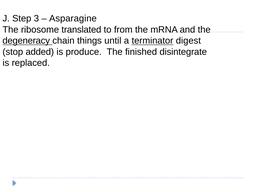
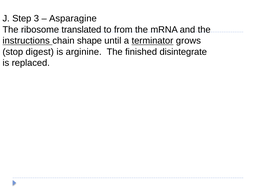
degeneracy: degeneracy -> instructions
things: things -> shape
digest: digest -> grows
added: added -> digest
produce: produce -> arginine
